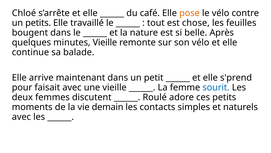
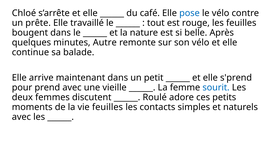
pose colour: orange -> blue
un petits: petits -> prête
chose: chose -> rouge
minutes Vieille: Vieille -> Autre
faisait: faisait -> prend
vie demain: demain -> feuilles
